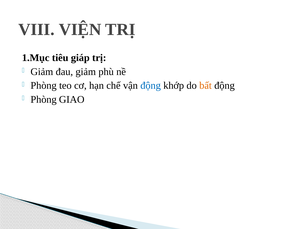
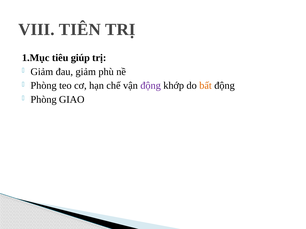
VIỆN: VIỆN -> TIÊN
giáp: giáp -> giúp
động at (151, 86) colour: blue -> purple
